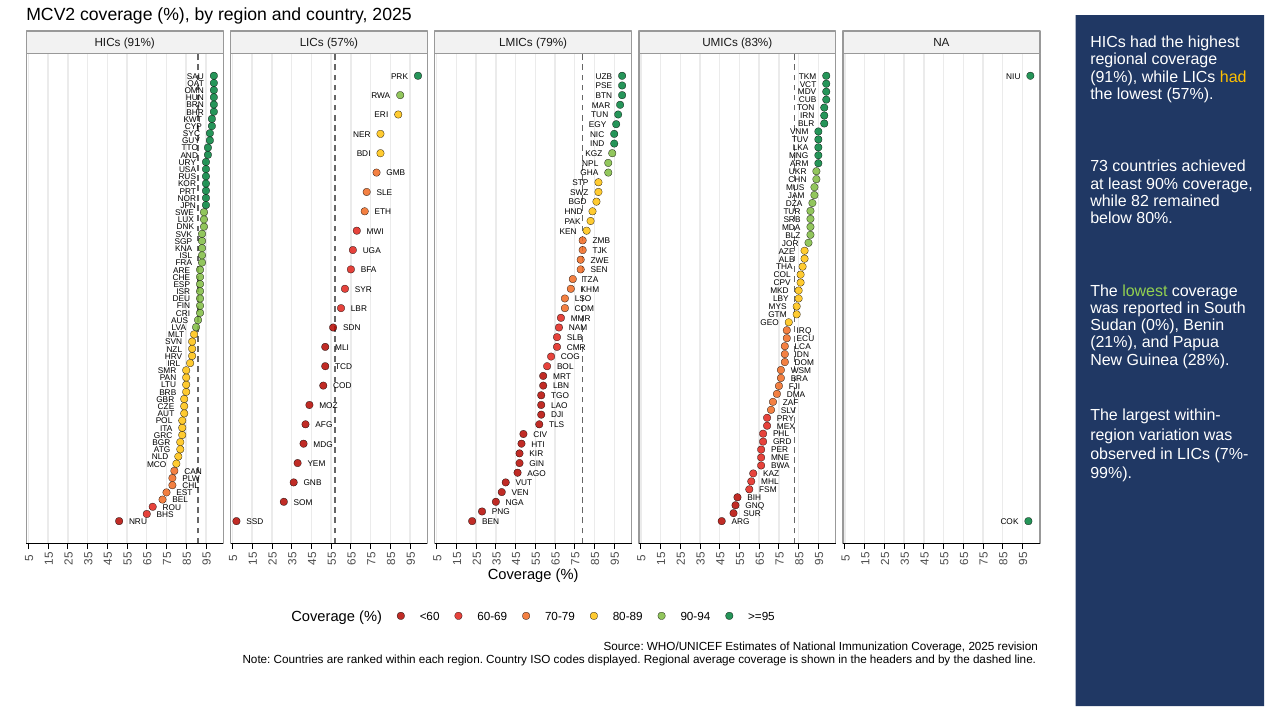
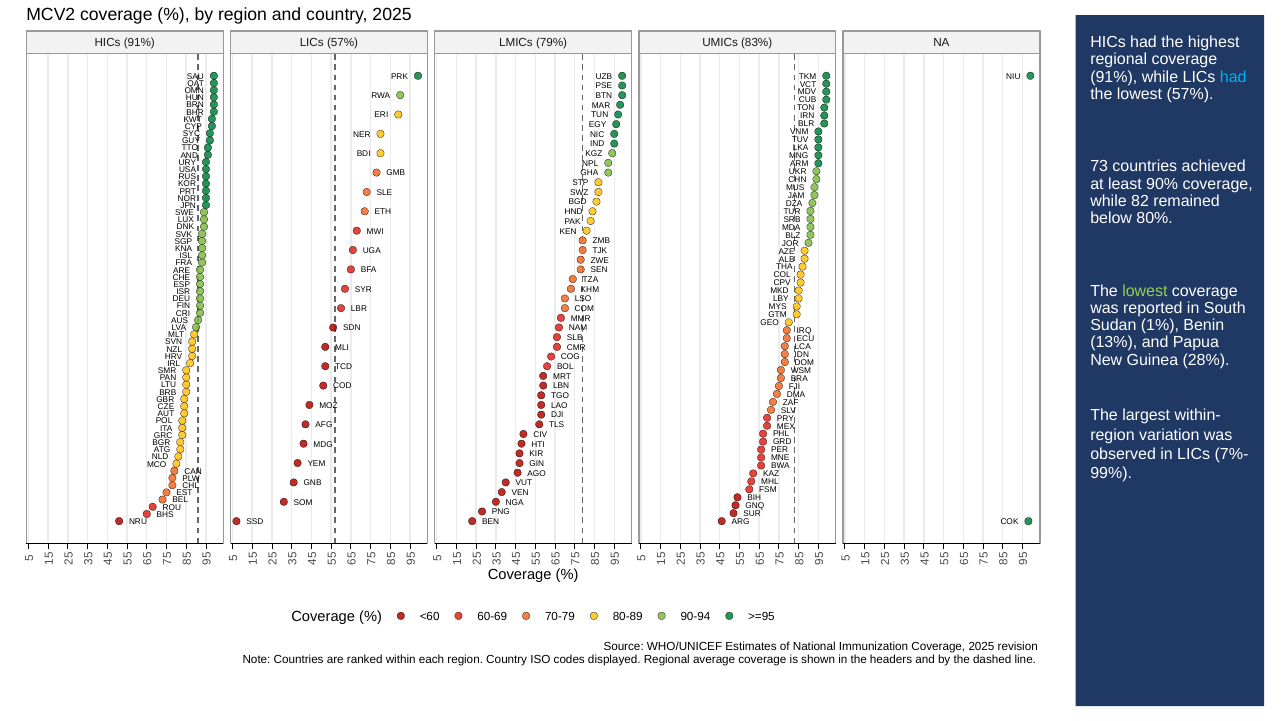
had at (1233, 77) colour: yellow -> light blue
0%: 0% -> 1%
21%: 21% -> 13%
